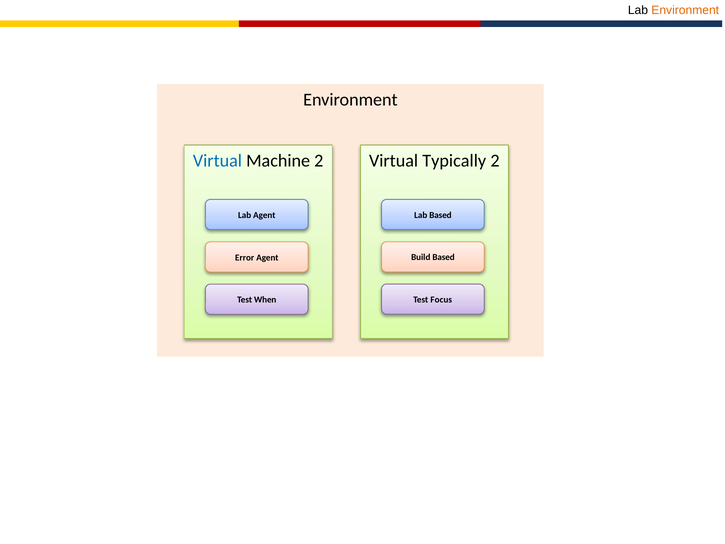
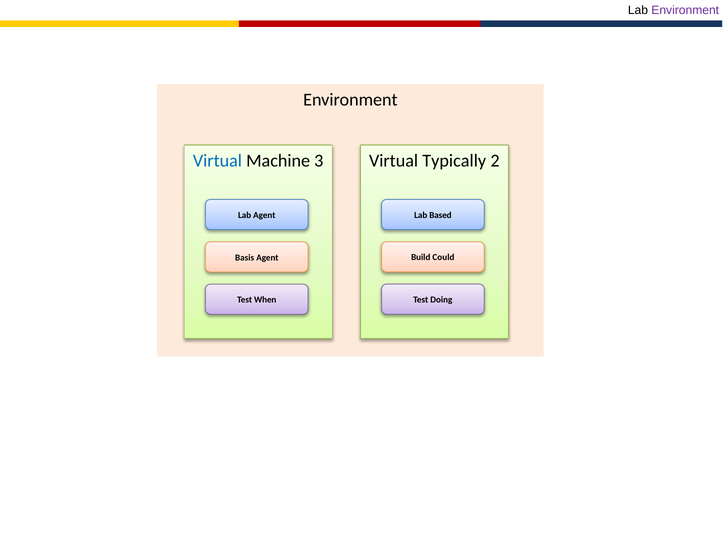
Environment at (685, 10) colour: orange -> purple
Machine 2: 2 -> 3
Build Based: Based -> Could
Error: Error -> Basis
Focus: Focus -> Doing
